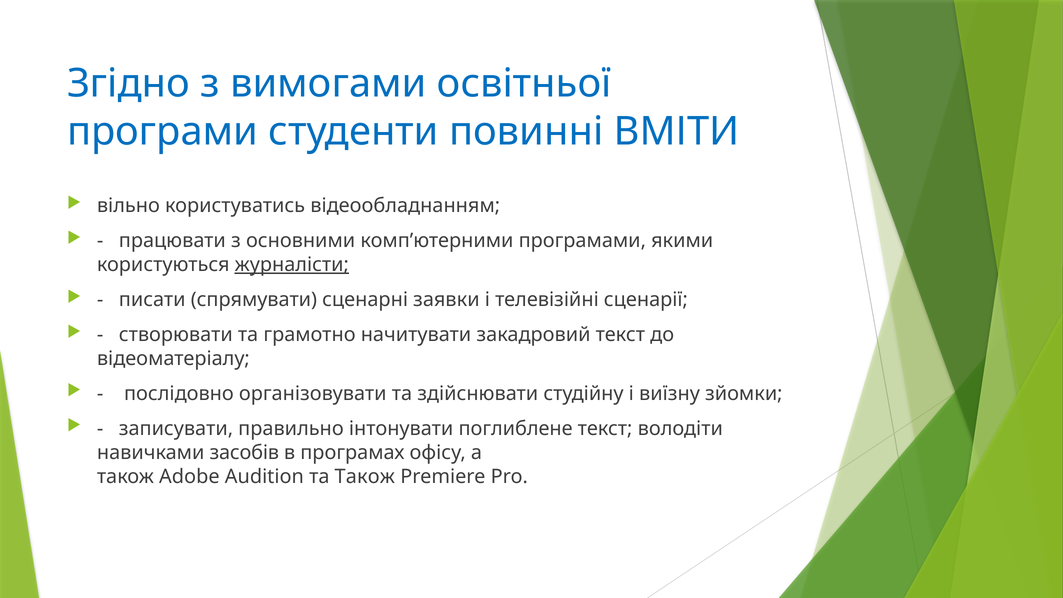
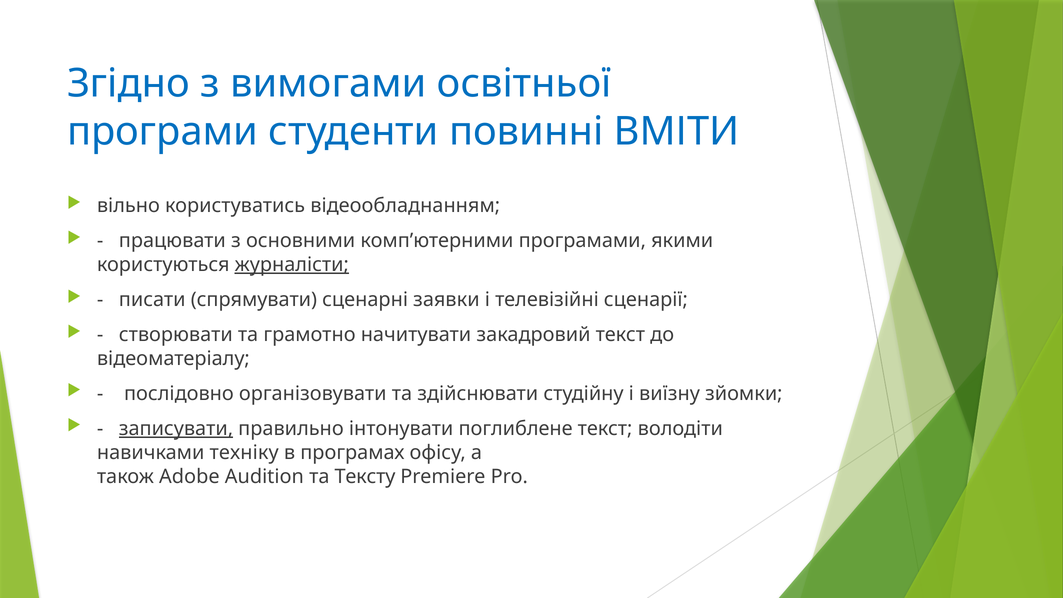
записувати underline: none -> present
засобів: засобів -> техніку
та Також: Також -> Тексту
